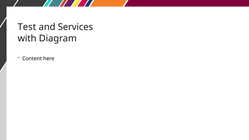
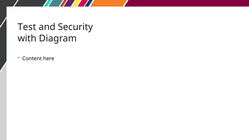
Services: Services -> Security
